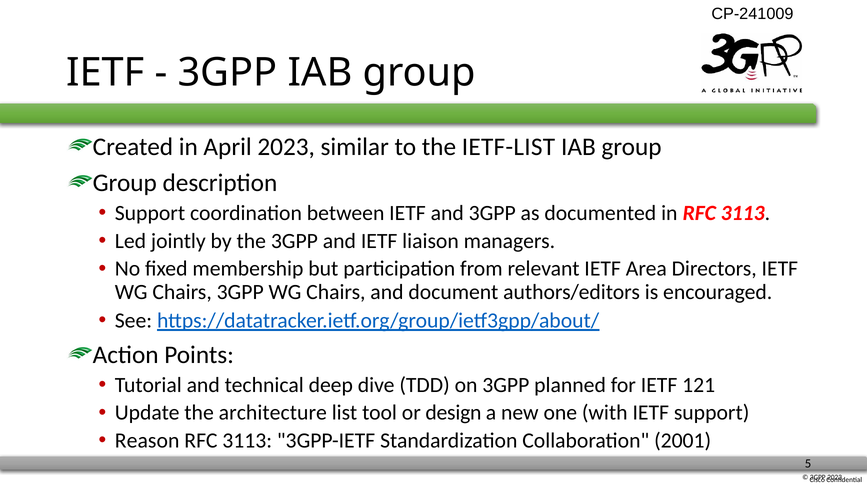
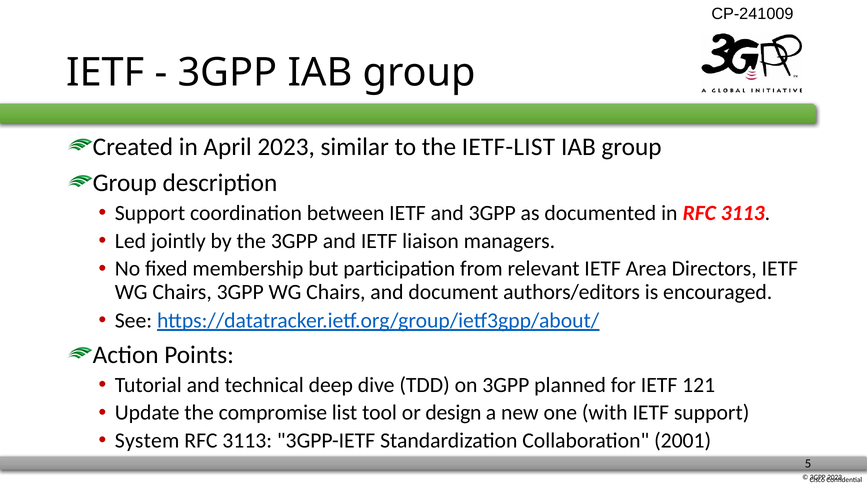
architecture: architecture -> compromise
Reason: Reason -> System
